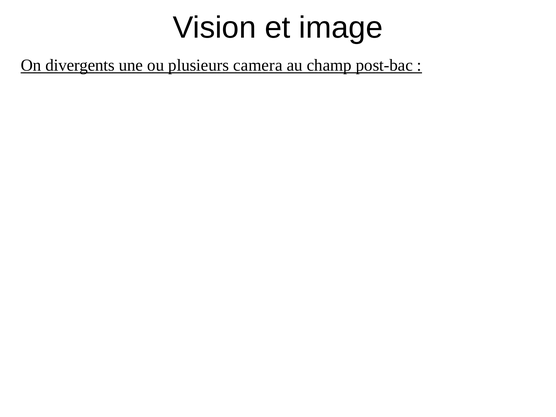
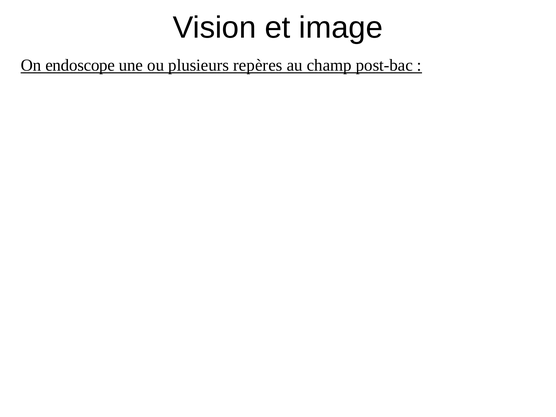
divergents: divergents -> endoscope
camera: camera -> repères
